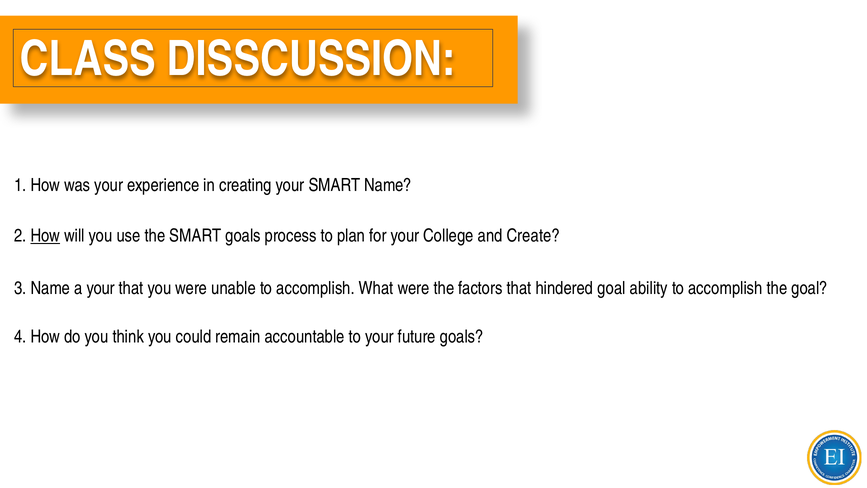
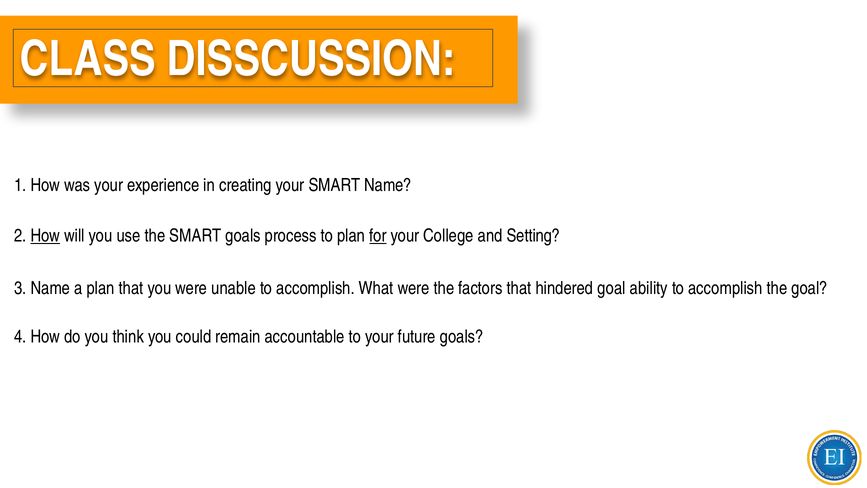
for underline: none -> present
Create: Create -> Setting
a your: your -> plan
